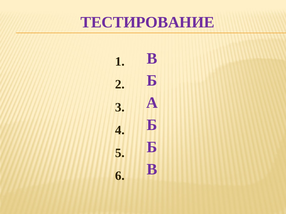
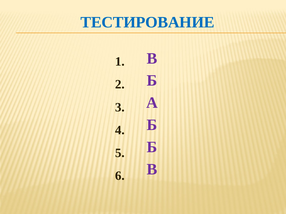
ТЕСТИРОВАНИЕ colour: purple -> blue
